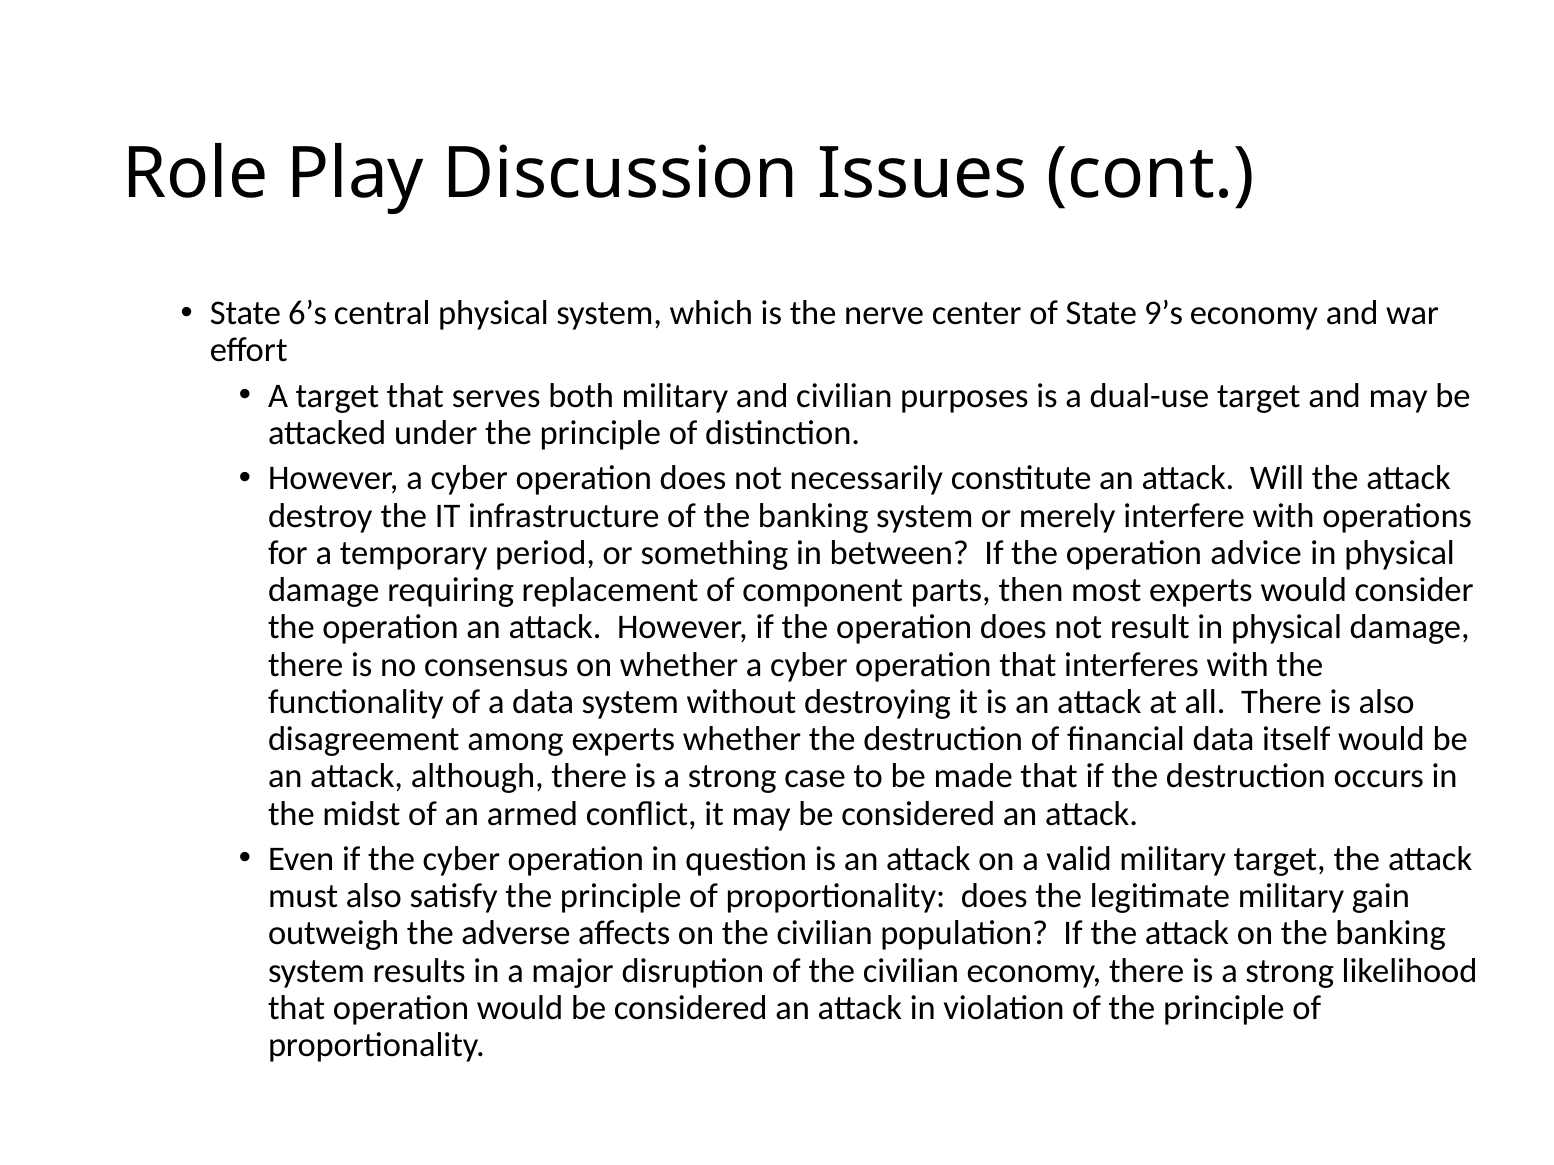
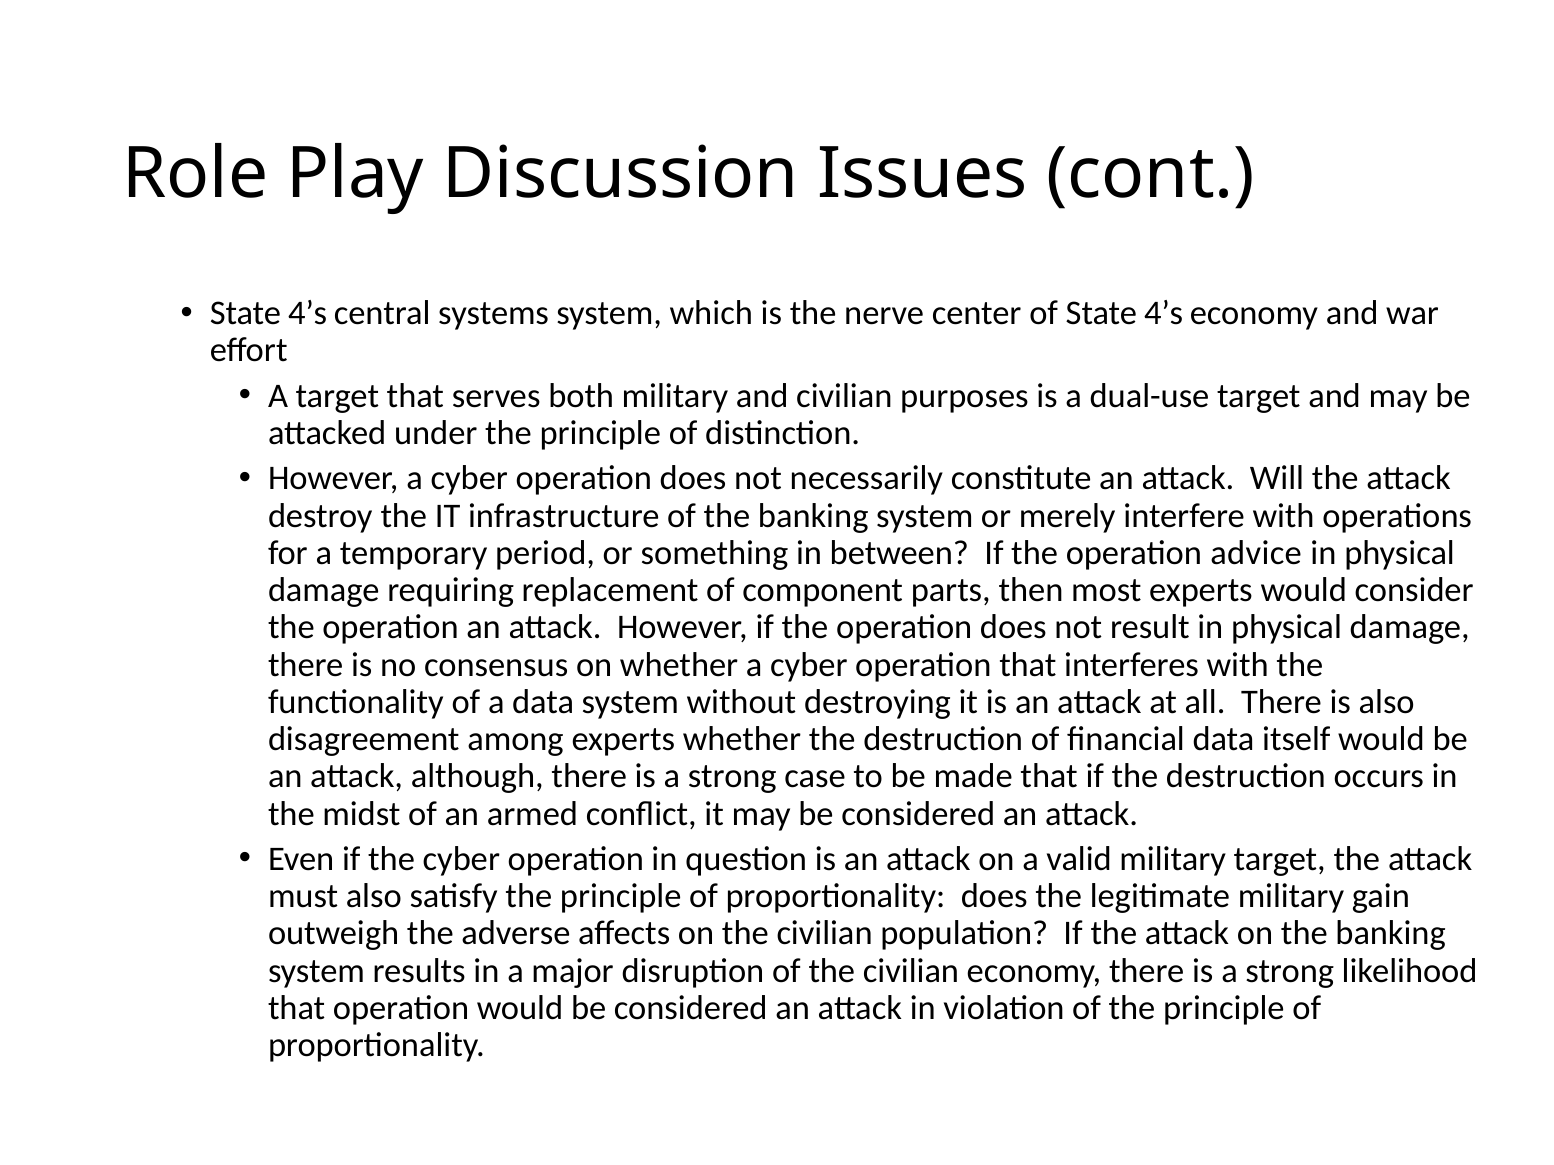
6’s at (308, 313): 6’s -> 4’s
central physical: physical -> systems
of State 9’s: 9’s -> 4’s
